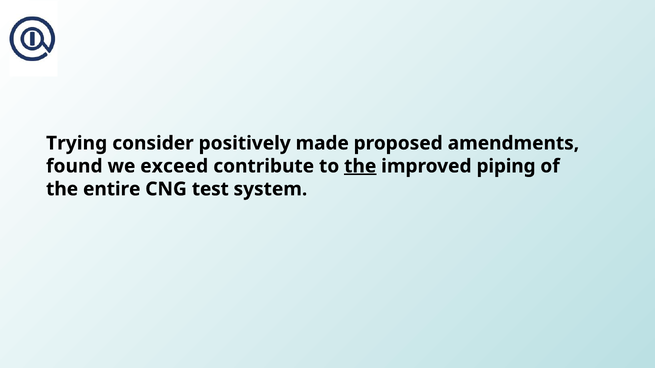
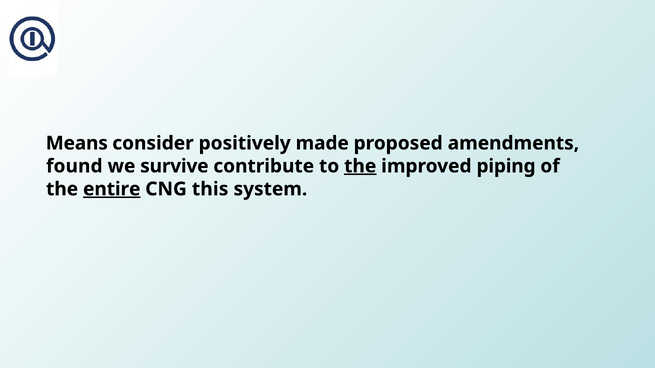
Trying: Trying -> Means
exceed: exceed -> survive
entire underline: none -> present
test: test -> this
